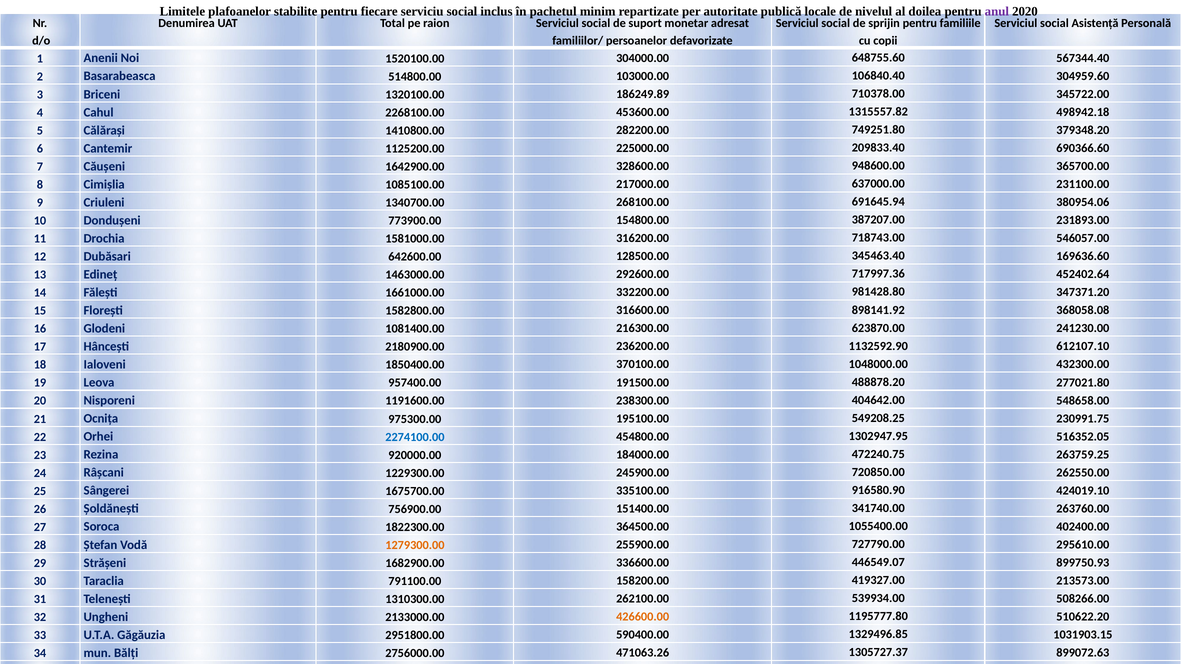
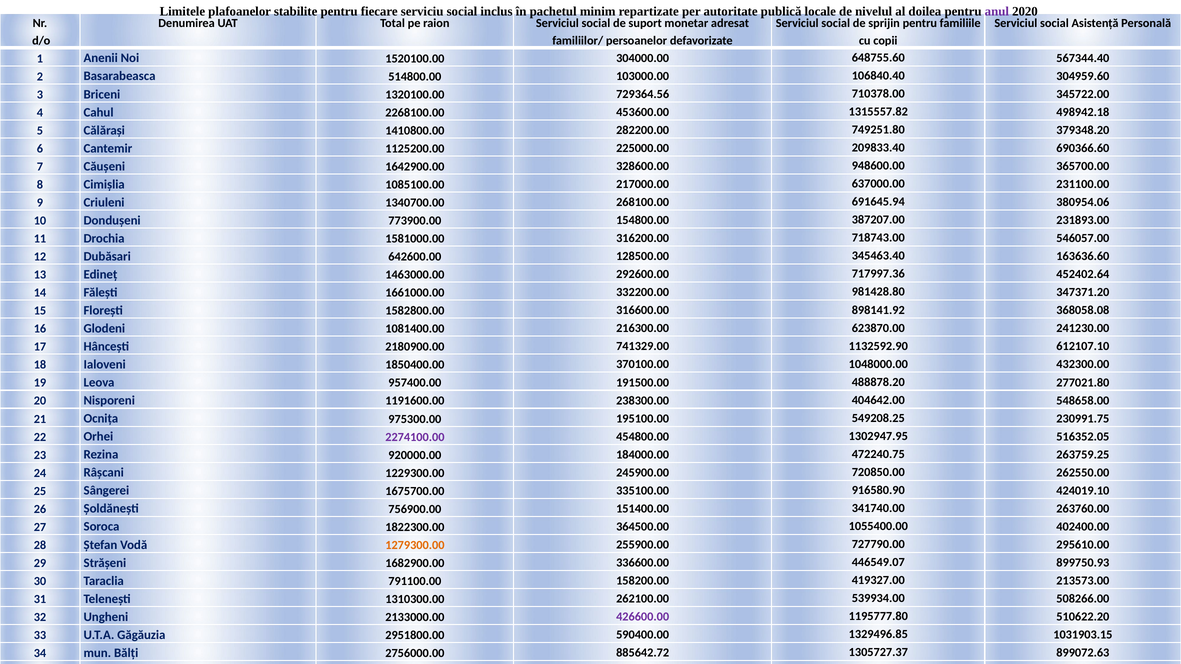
186249.89: 186249.89 -> 729364.56
169636.60: 169636.60 -> 163636.60
236200.00: 236200.00 -> 741329.00
2274100.00 colour: blue -> purple
426600.00 colour: orange -> purple
471063.26: 471063.26 -> 885642.72
